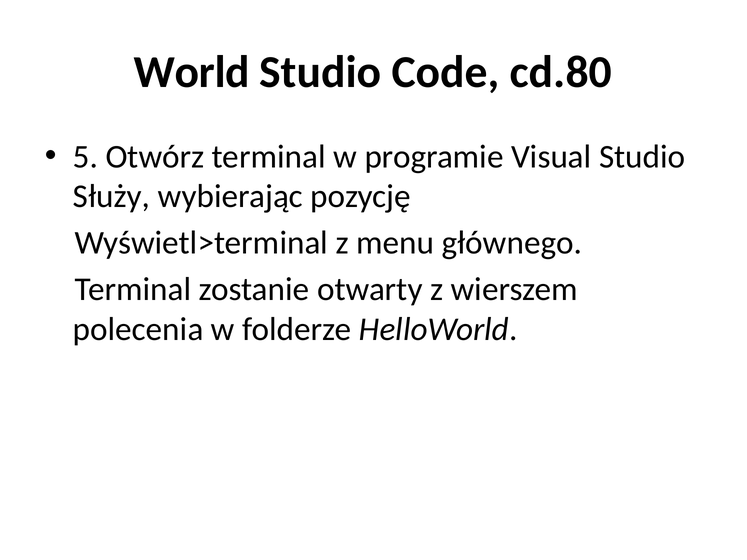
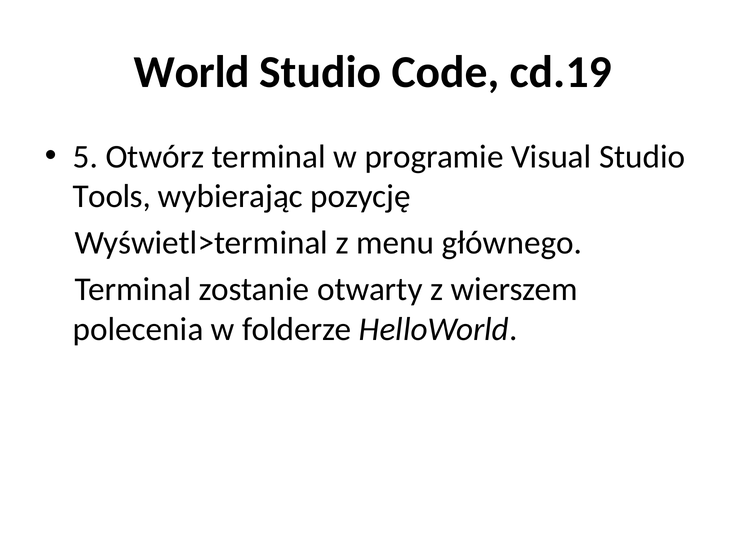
cd.80: cd.80 -> cd.19
Służy: Służy -> Tools
